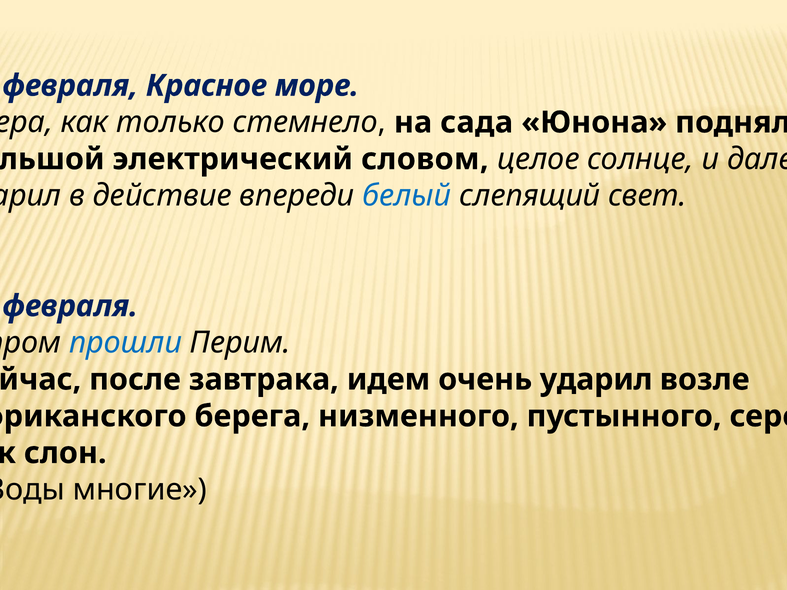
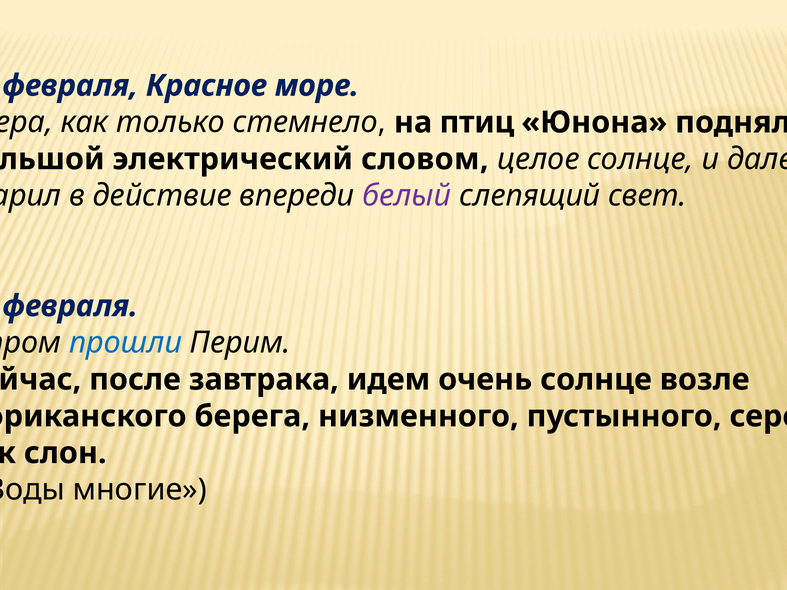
сада: сада -> птиц
белый colour: blue -> purple
очень ударил: ударил -> солнце
